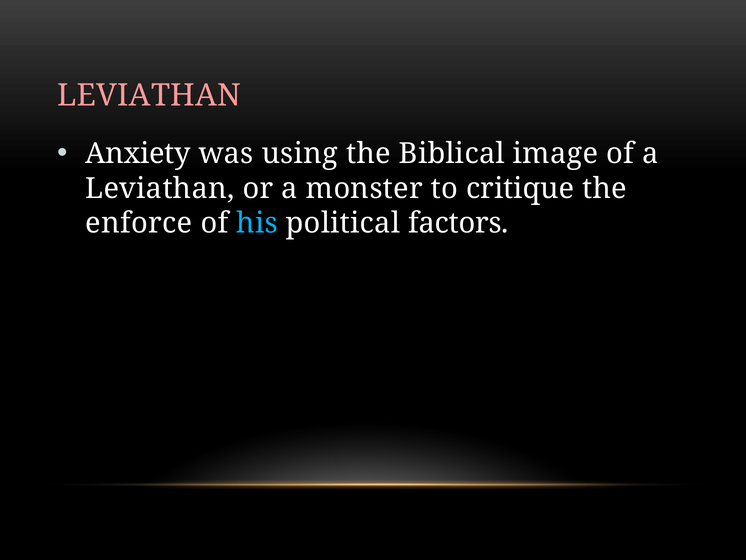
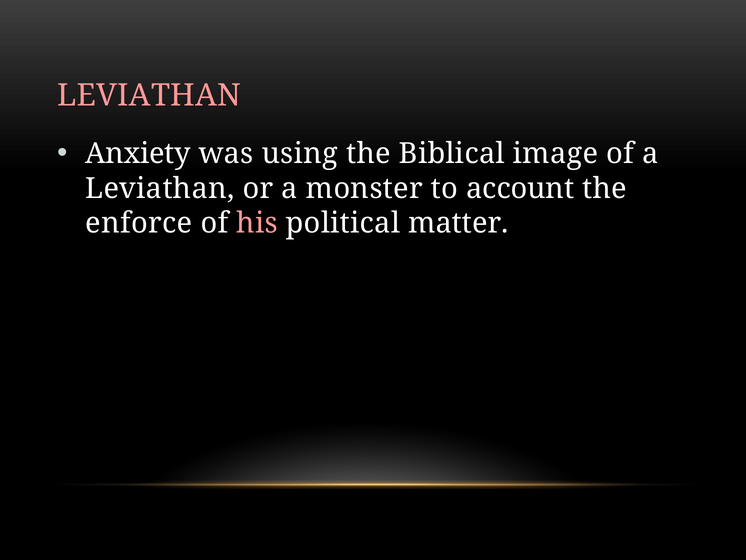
critique: critique -> account
his colour: light blue -> pink
factors: factors -> matter
